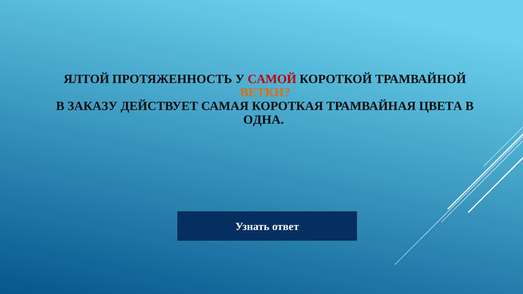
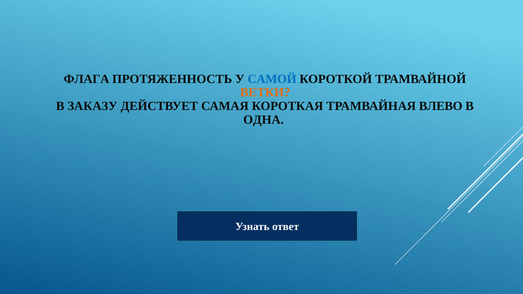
ЯЛТОЙ: ЯЛТОЙ -> ФЛАГА
САМОЙ colour: red -> blue
ЦВЕТА: ЦВЕТА -> ВЛЕВО
